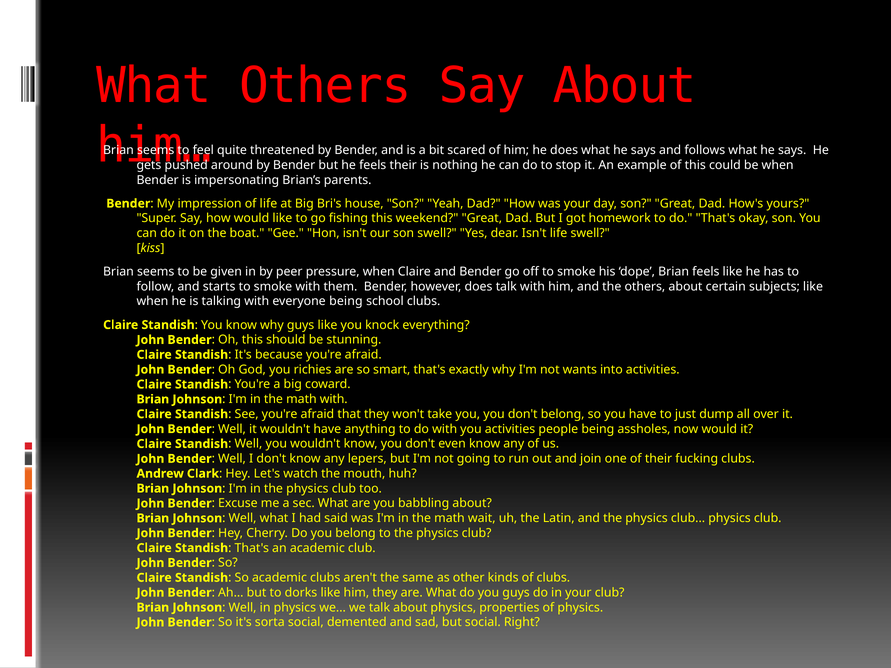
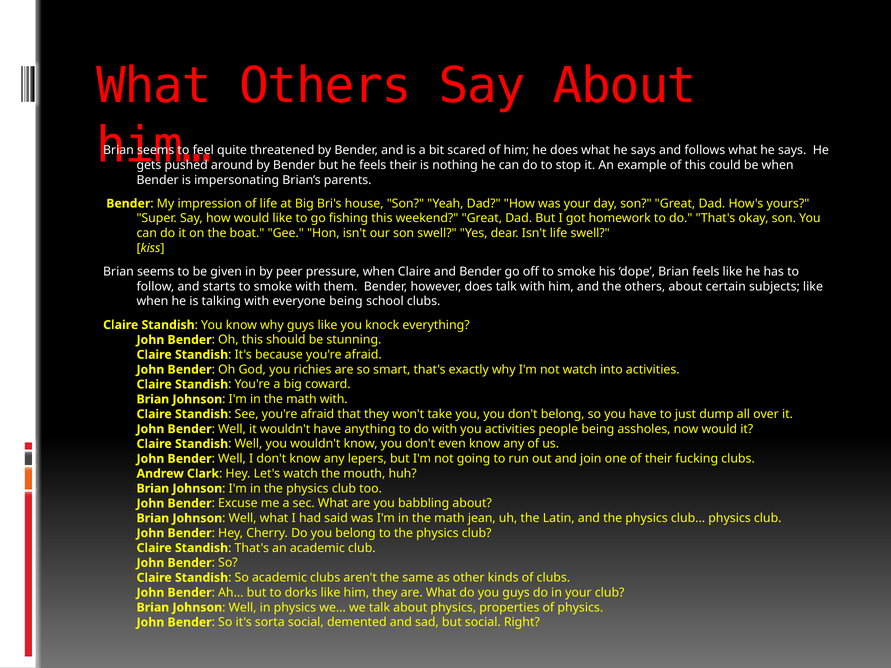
not wants: wants -> watch
wait: wait -> jean
